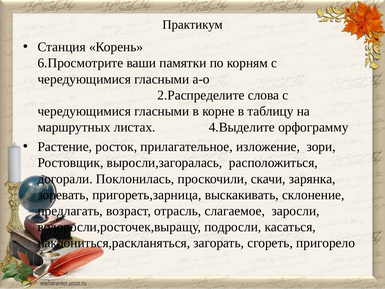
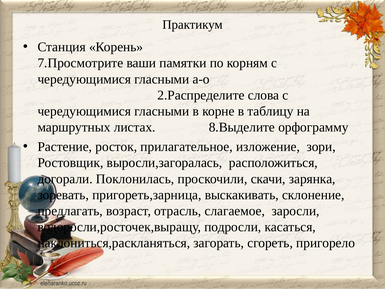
6.Просмотрите: 6.Просмотрите -> 7.Просмотрите
4.Выделите: 4.Выделите -> 8.Выделите
